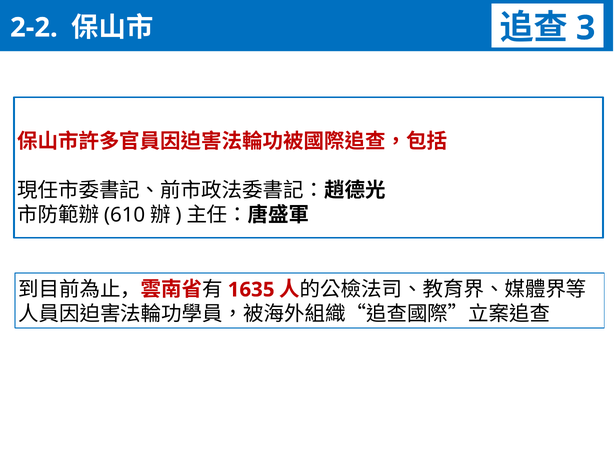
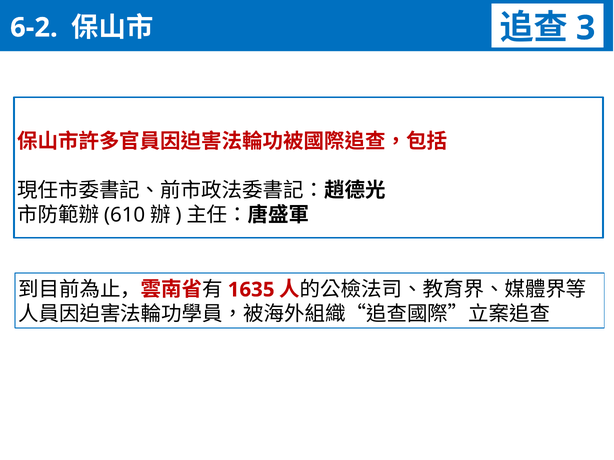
2-2: 2-2 -> 6-2
